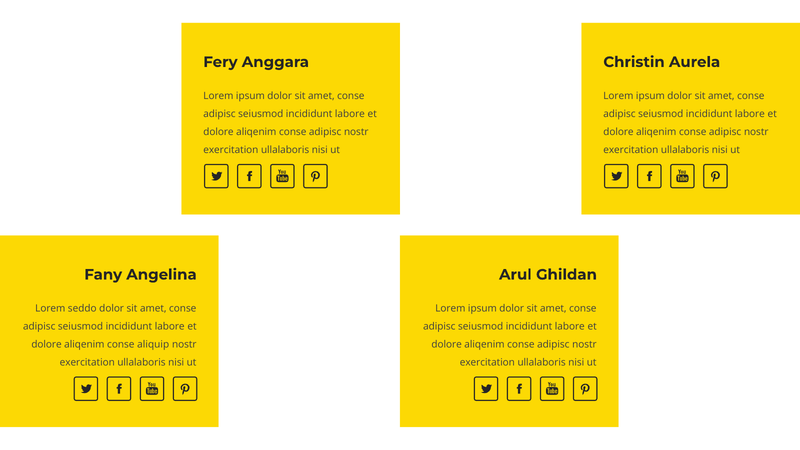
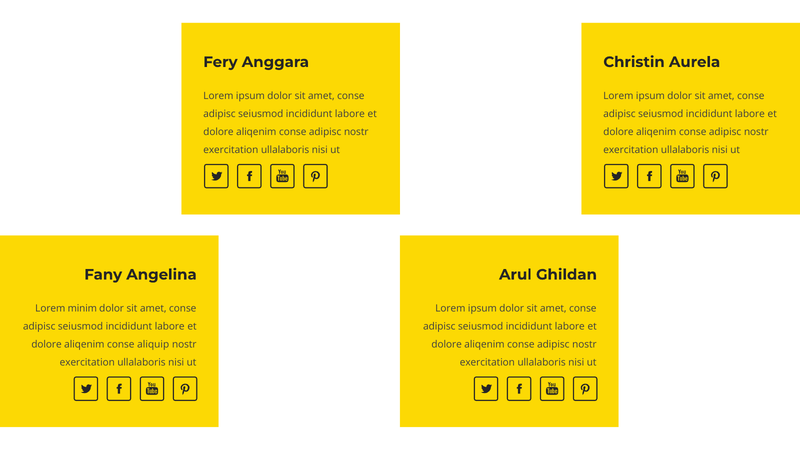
seddo: seddo -> minim
